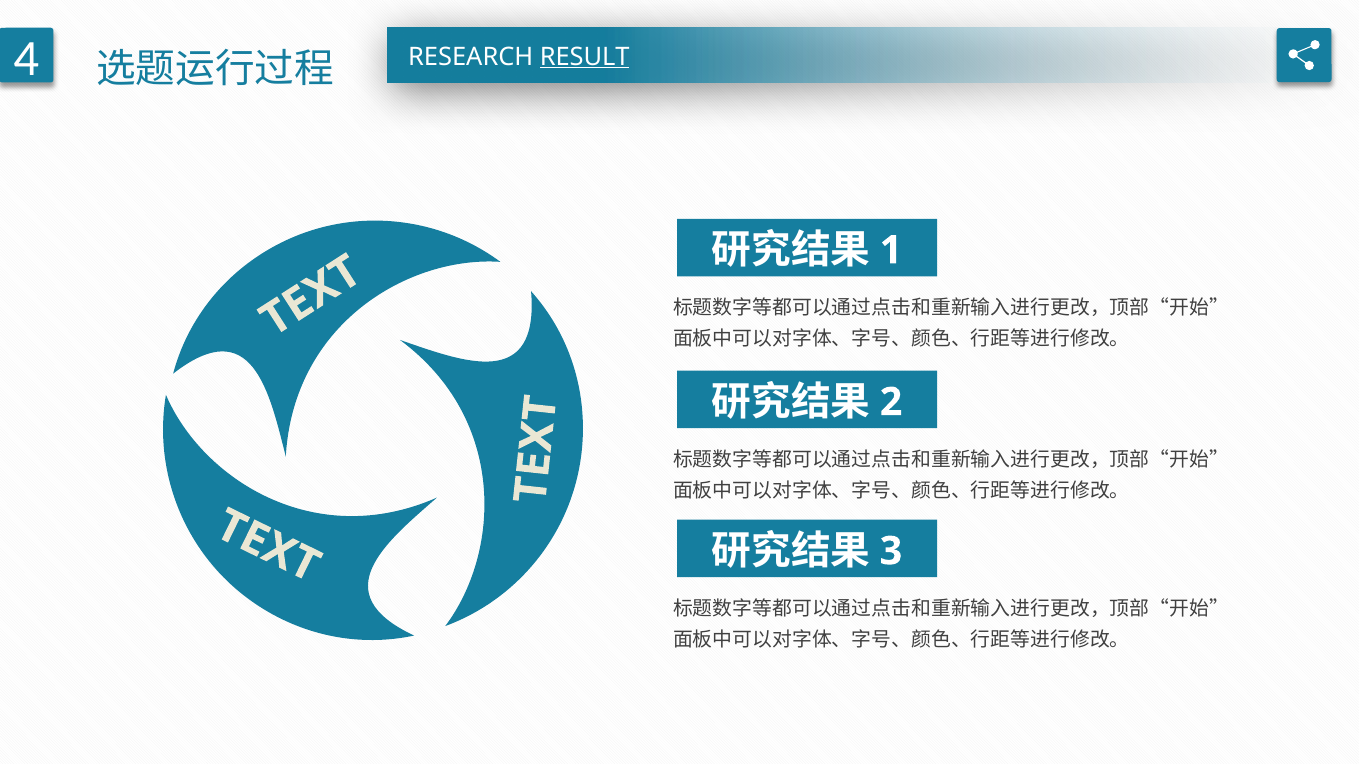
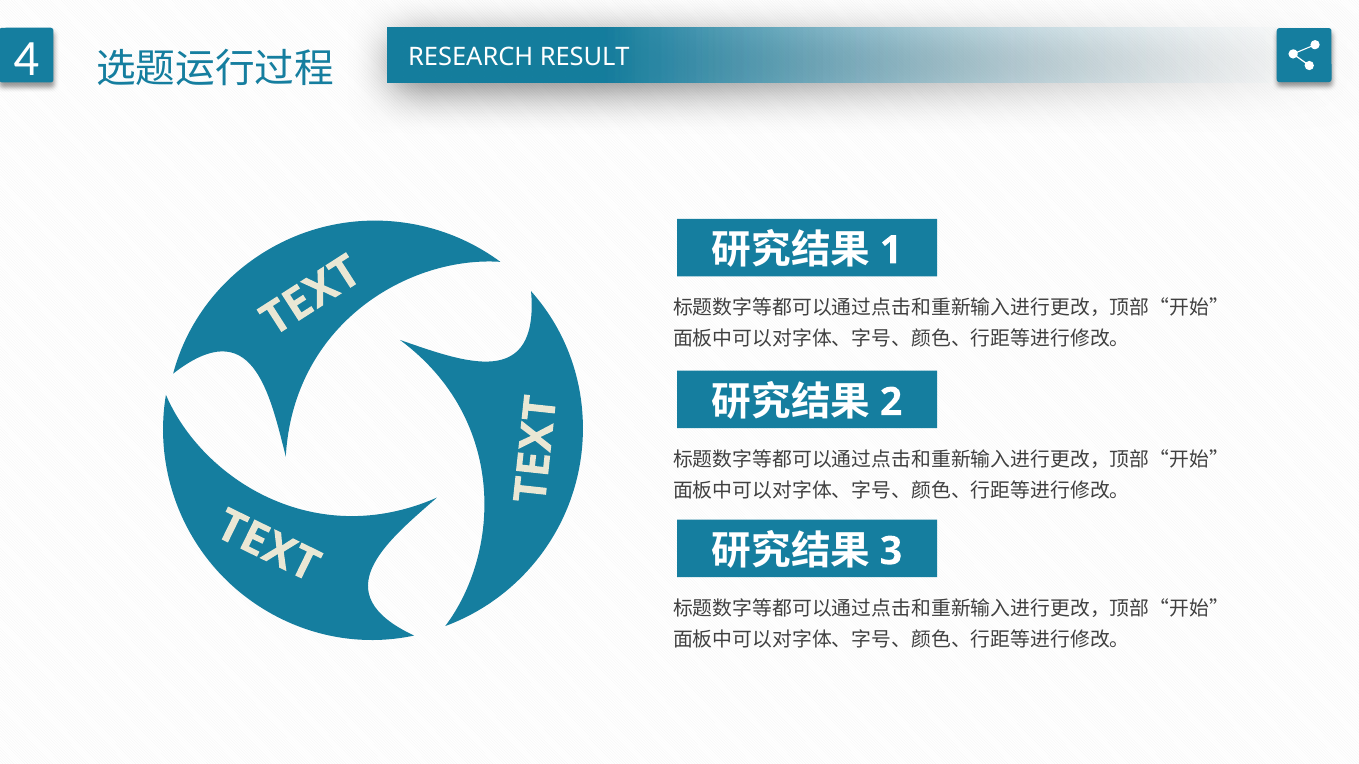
RESULT underline: present -> none
